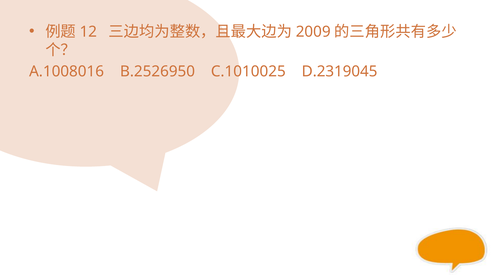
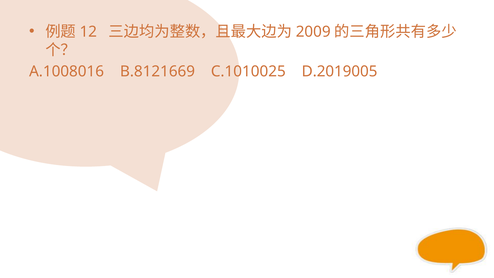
B.2526950: B.2526950 -> B.8121669
D.2319045: D.2319045 -> D.2019005
